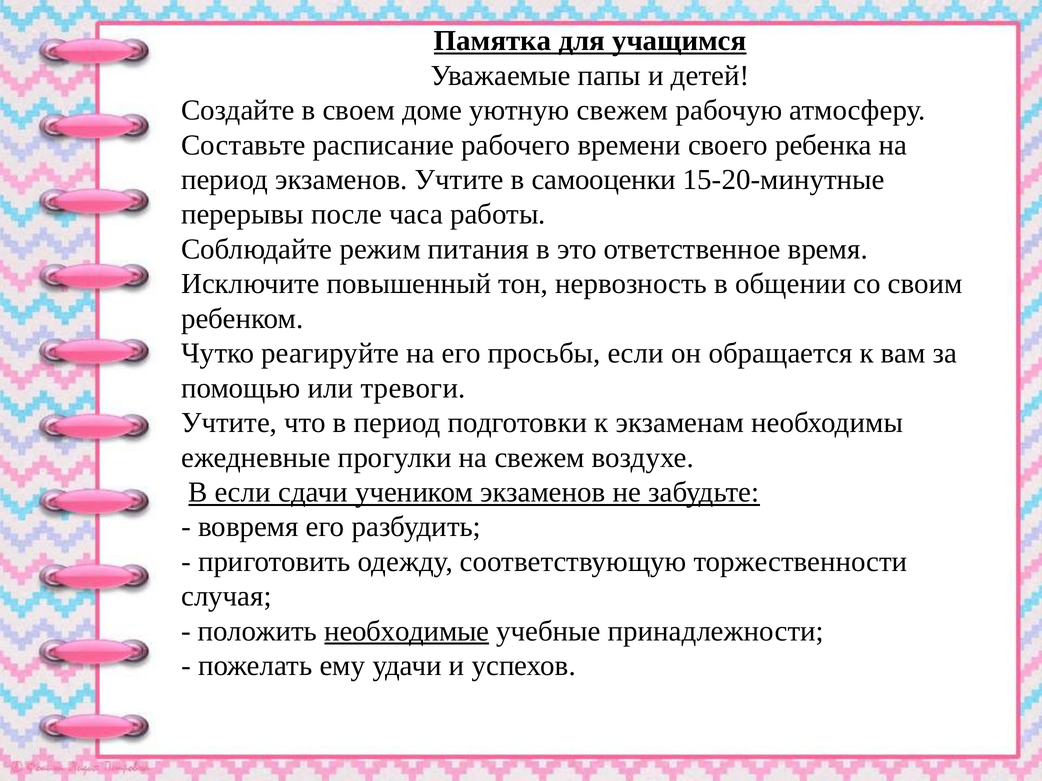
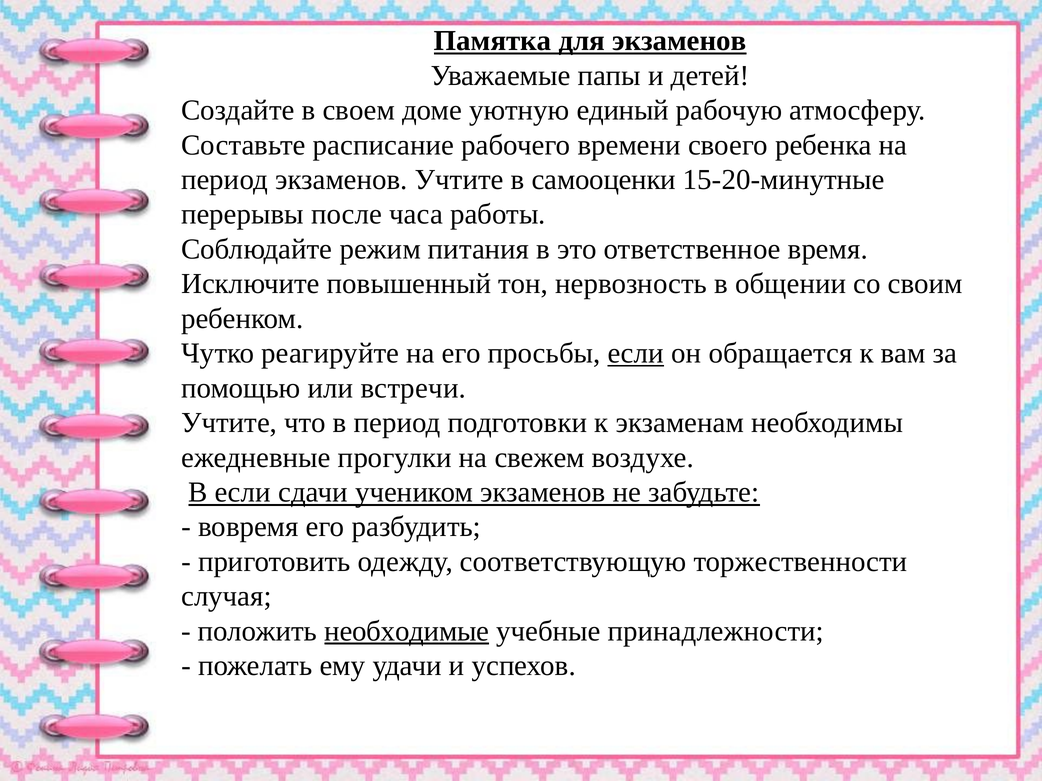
для учащимся: учащимся -> экзаменов
уютную свежем: свежем -> единый
если at (636, 354) underline: none -> present
тревоги: тревоги -> встречи
